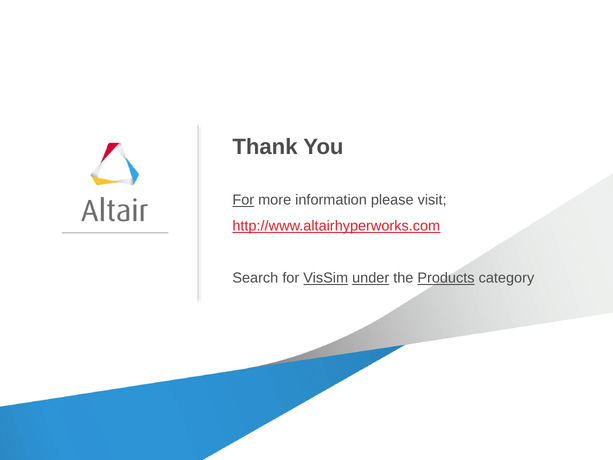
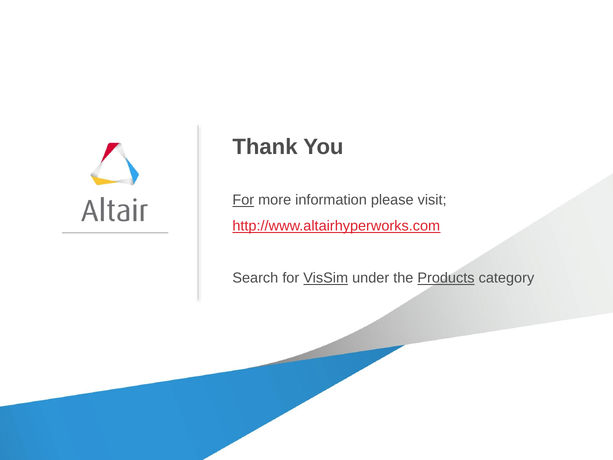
under underline: present -> none
